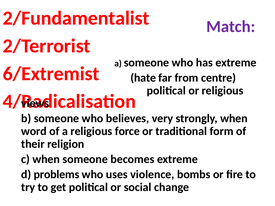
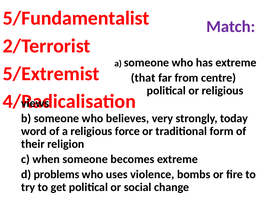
2/Fundamentalist: 2/Fundamentalist -> 5/Fundamentalist
6/Extremist: 6/Extremist -> 5/Extremist
hate: hate -> that
strongly when: when -> today
